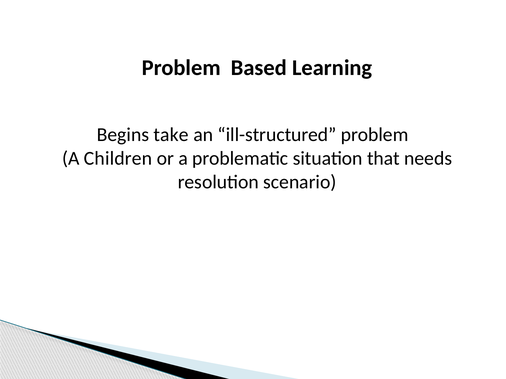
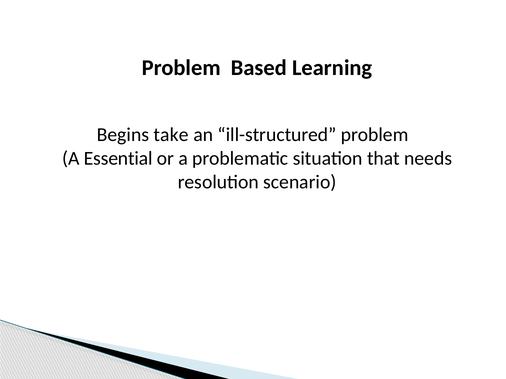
Children: Children -> Essential
